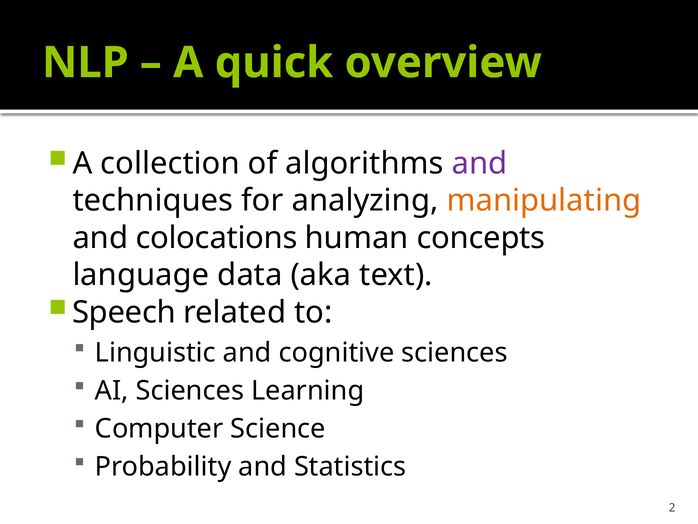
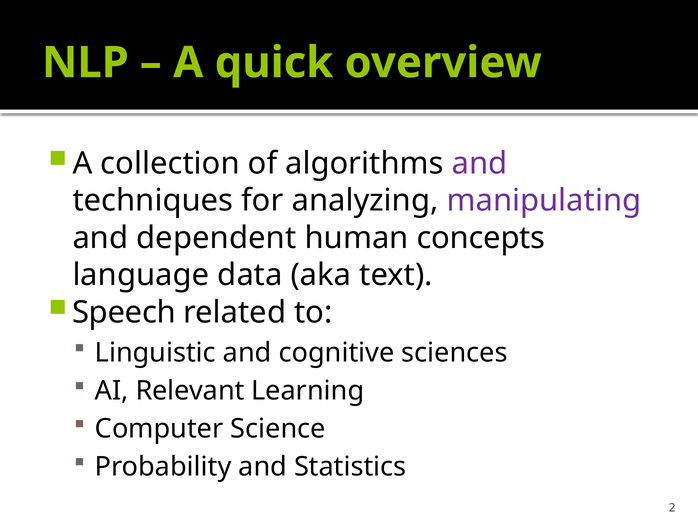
manipulating colour: orange -> purple
colocations: colocations -> dependent
AI Sciences: Sciences -> Relevant
